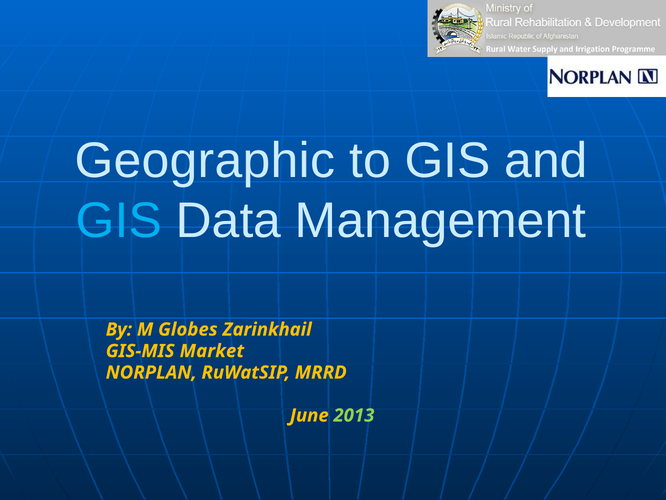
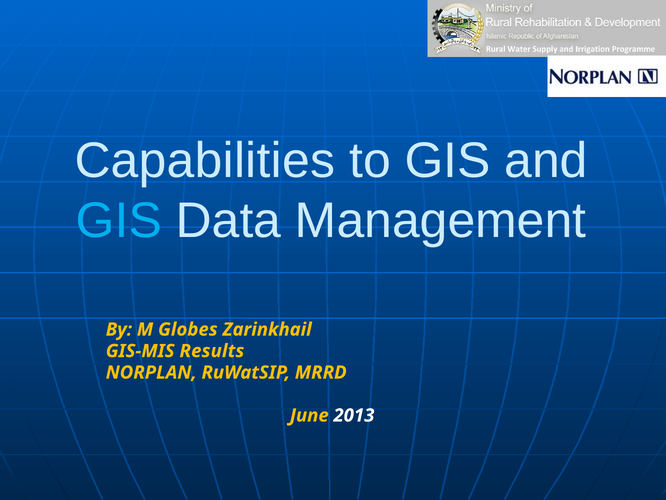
Geographic: Geographic -> Capabilities
Market: Market -> Results
2013 colour: light green -> white
